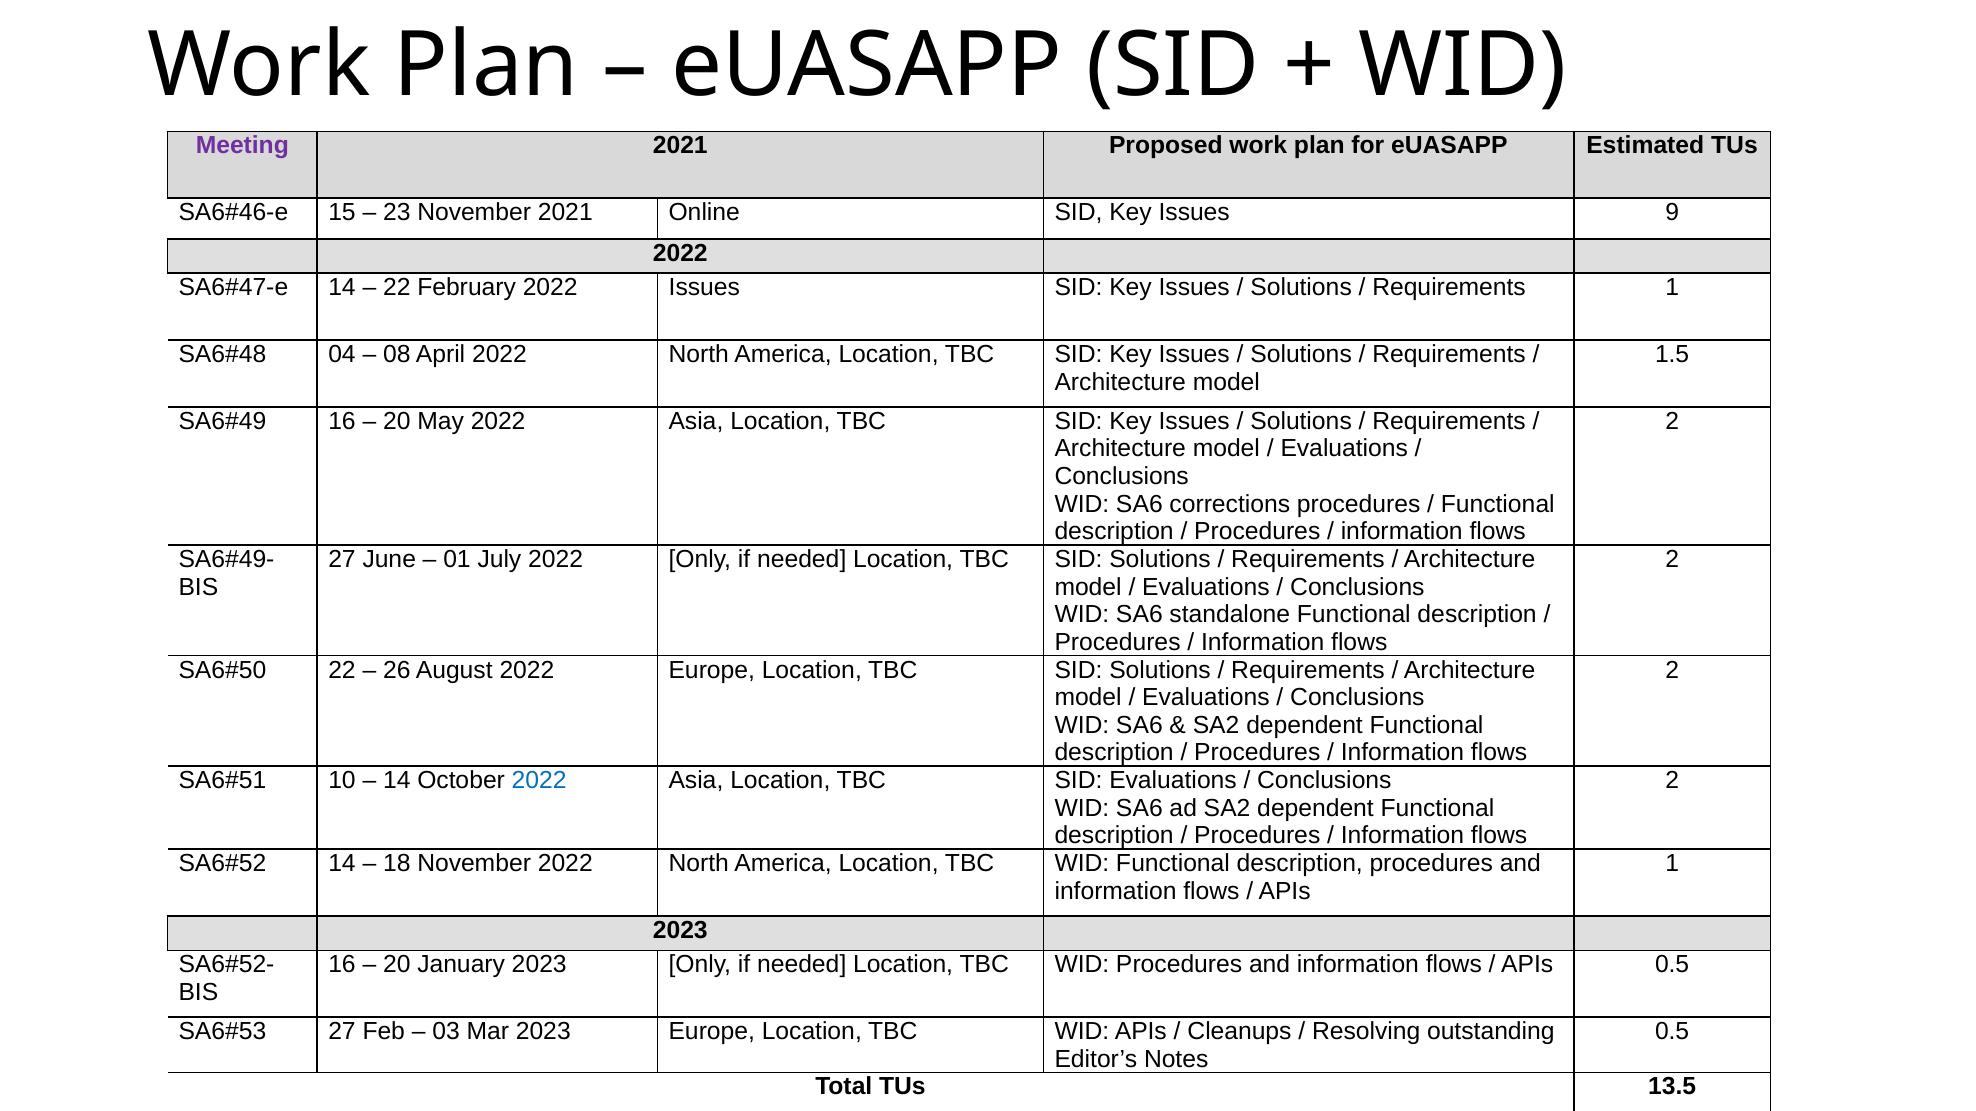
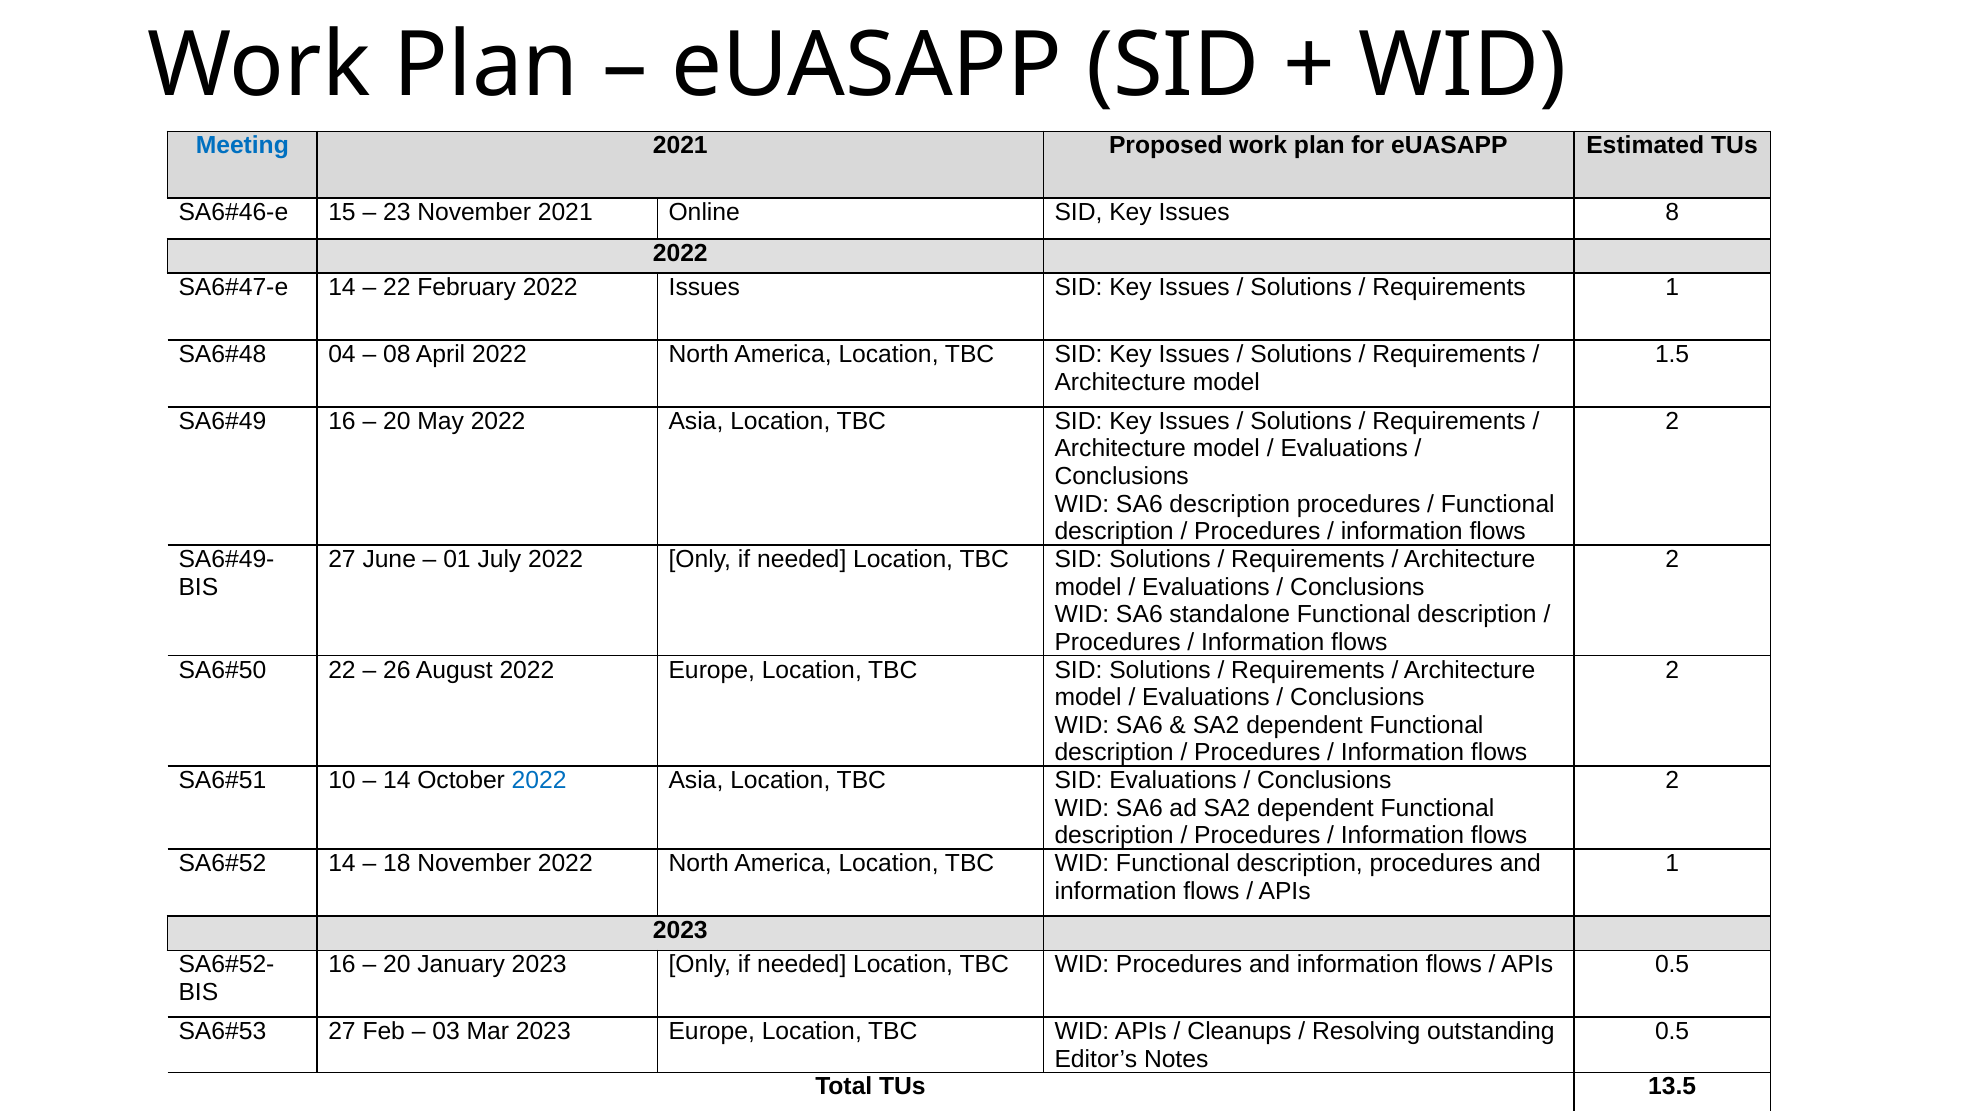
Meeting colour: purple -> blue
9: 9 -> 8
SA6 corrections: corrections -> description
